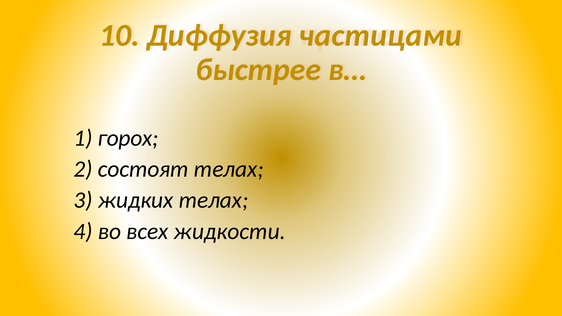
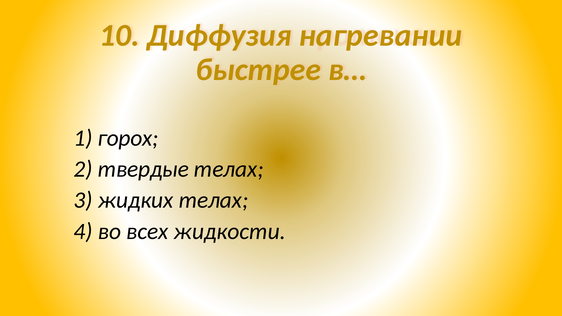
частицами: частицами -> нагревании
состоят: состоят -> твердые
